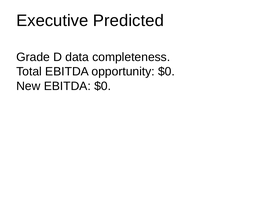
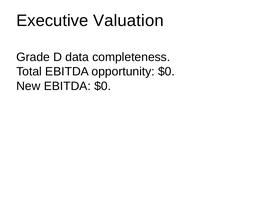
Predicted: Predicted -> Valuation
